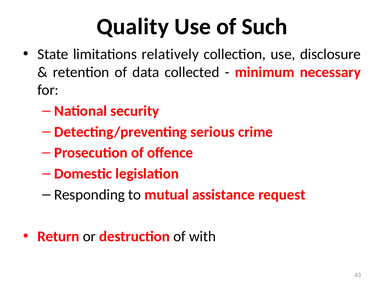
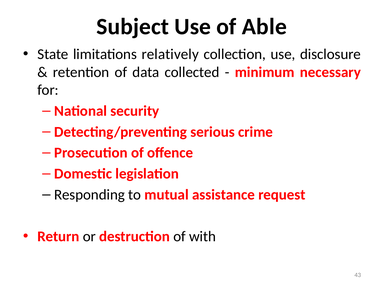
Quality: Quality -> Subject
Such: Such -> Able
